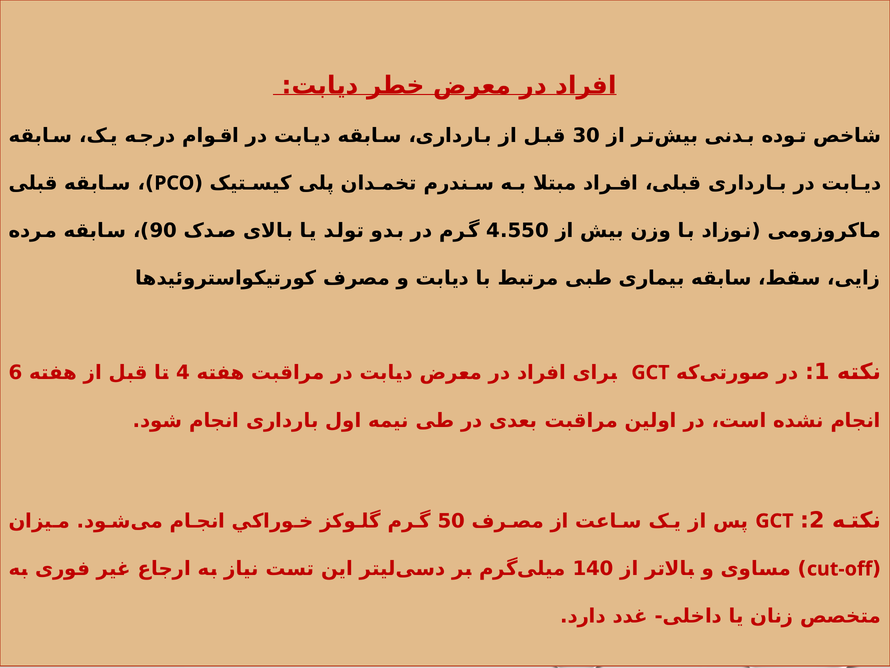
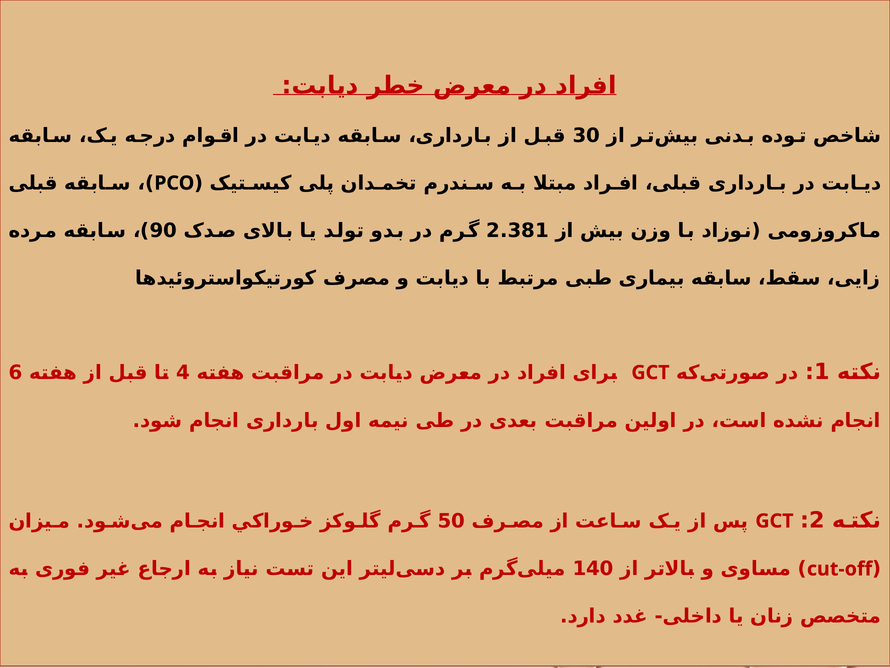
4.550: 4.550 -> 2.381
